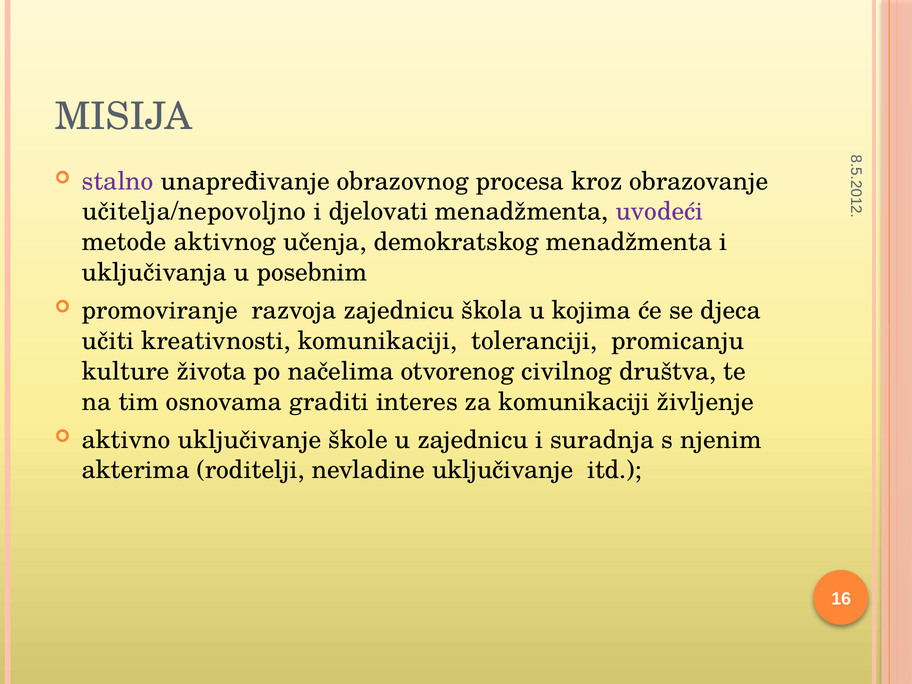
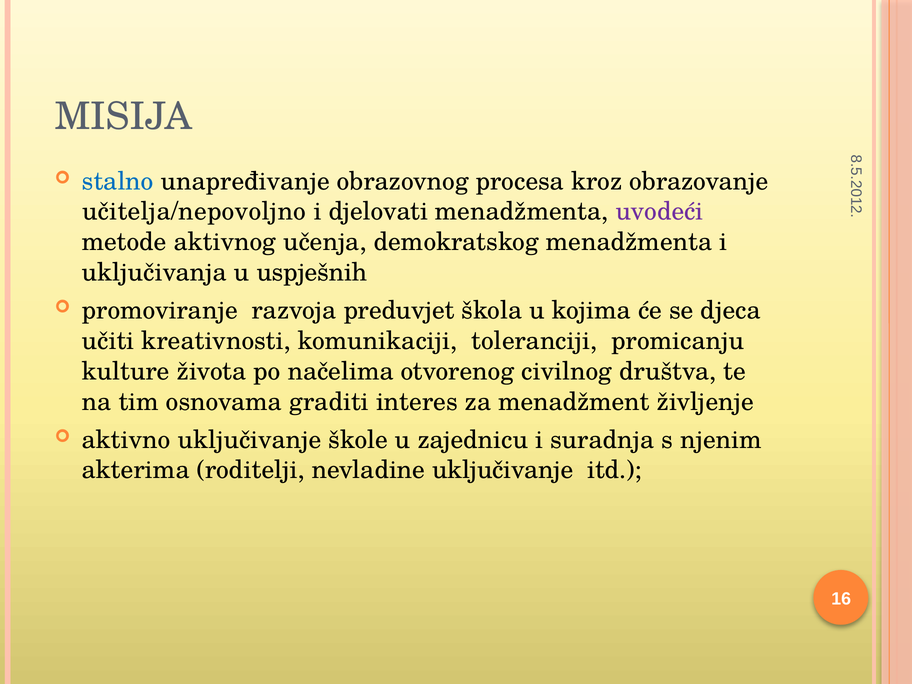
stalno colour: purple -> blue
posebnim: posebnim -> uspješnih
razvoja zajednicu: zajednicu -> preduvjet
za komunikaciji: komunikaciji -> menadžment
